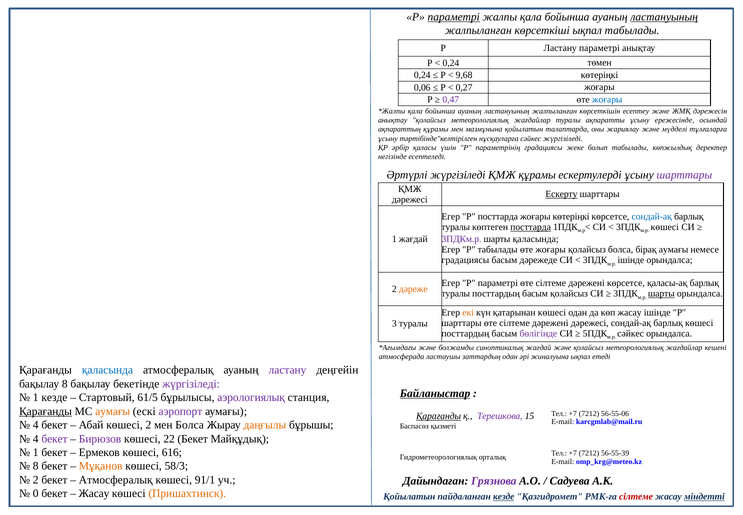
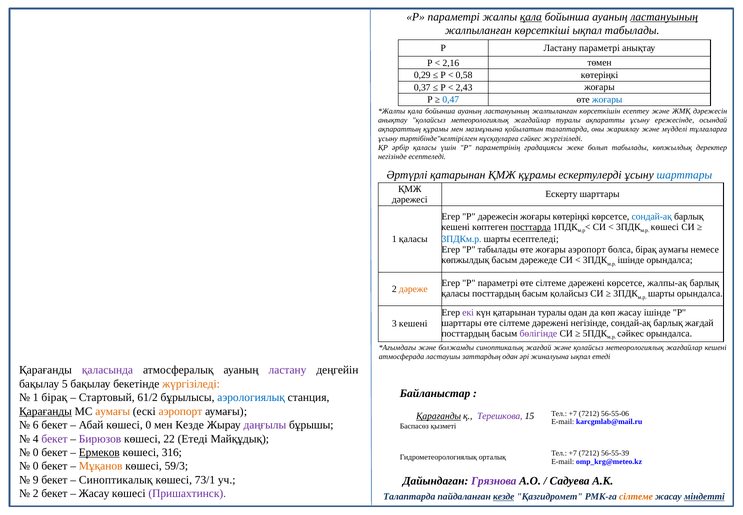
параметрі at (454, 17) underline: present -> none
қала at (531, 17) underline: none -> present
0,24 at (451, 63): 0,24 -> 2,16
0,24 at (422, 75): 0,24 -> 0,29
9,68: 9,68 -> 0,58
0,06: 0,06 -> 0,37
0,27: 0,27 -> 2,43
0,47 colour: purple -> blue
Әртүрлі жүргізіледі: жүргізіледі -> қатарынан
шарттары at (684, 175) colour: purple -> blue
Ескерту underline: present -> none
Р посттарда: посттарда -> дәрежесін
туралы at (456, 227): туралы -> кешені
1 жағдай: жағдай -> қаласы
3ПДКм.р colour: purple -> blue
шарты қаласында: қаласында -> есептеледі
жоғары қолайсыз: қолайсыз -> аэропорт
градациясы at (465, 260): градациясы -> көпжылдық
қаласы-ақ: қаласы-ақ -> жалпы-ақ
туралы at (456, 293): туралы -> қаласы
шарты at (661, 293) underline: present -> none
екі colour: orange -> purple
қатарынан көшесі: көшесі -> туралы
дәрежені дәрежесі: дәрежесі -> негізінде
барлық көшесі: көшесі -> жағдай
3 туралы: туралы -> кешені
қаласында at (107, 370) colour: blue -> purple
бақылау 8: 8 -> 5
жүргізіледі at (191, 383) colour: purple -> orange
Байланыстар underline: present -> none
1 кезде: кезде -> бірақ
61/5: 61/5 -> 61/2
аэрологиялық colour: purple -> blue
аэропорт at (180, 411) colour: purple -> orange
4 at (36, 425): 4 -> 6
көшесі 2: 2 -> 0
мен Болса: Болса -> Кезде
даңғылы colour: orange -> purple
22 Бекет: Бекет -> Етеді
1 at (36, 452): 1 -> 0
Ермеков underline: none -> present
616: 616 -> 316
8 at (36, 466): 8 -> 0
58/3: 58/3 -> 59/3
2 at (36, 479): 2 -> 9
Атмосфералық at (116, 479): Атмосфералық -> Синоптикалық
91/1: 91/1 -> 73/1
0 at (36, 493): 0 -> 2
Пришахтинск colour: orange -> purple
Қойылатын at (409, 496): Қойылатын -> Талаптарда
сілтеме at (636, 496) colour: red -> orange
